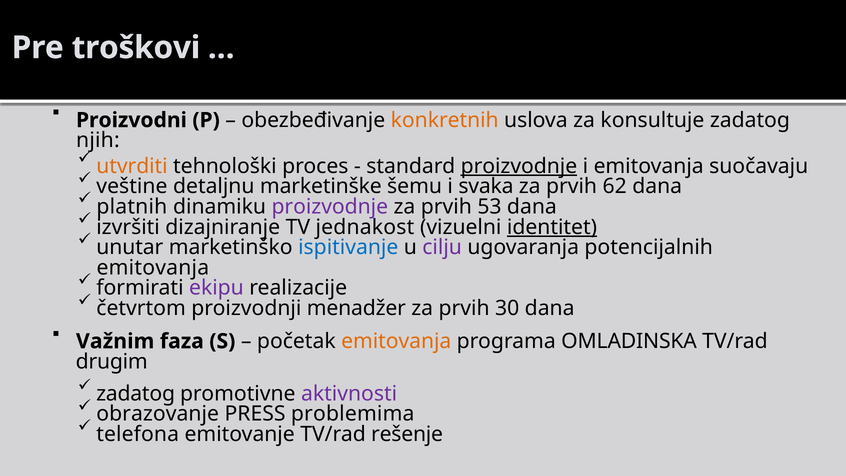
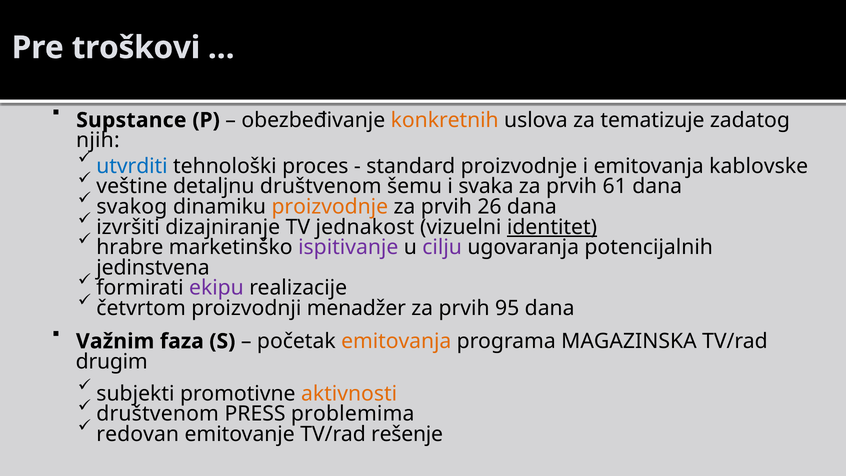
Proizvodni: Proizvodni -> Supstance
konsultuje: konsultuje -> tematizuje
utvrditi colour: orange -> blue
proizvodnje at (519, 166) underline: present -> none
suočavaju: suočavaju -> kablovske
detaljnu marketinške: marketinške -> društvenom
62: 62 -> 61
platnih: platnih -> svakog
proizvodnje at (330, 207) colour: purple -> orange
53: 53 -> 26
unutar: unutar -> hrabre
ispitivanje colour: blue -> purple
emitovanja at (153, 268): emitovanja -> jedinstvena
30: 30 -> 95
OMLADINSKA: OMLADINSKA -> MAGAZINSKA
zadatog at (136, 393): zadatog -> subjekti
aktivnosti colour: purple -> orange
obrazovanje at (158, 414): obrazovanje -> društvenom
telefona: telefona -> redovan
